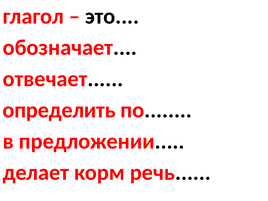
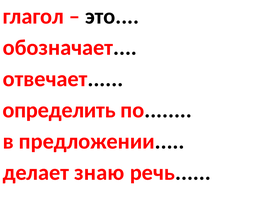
корм: корм -> знаю
